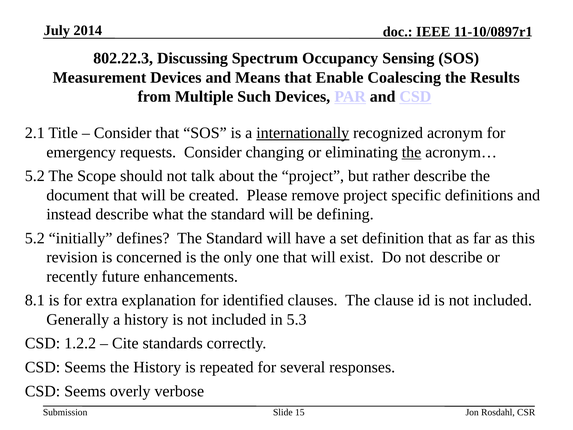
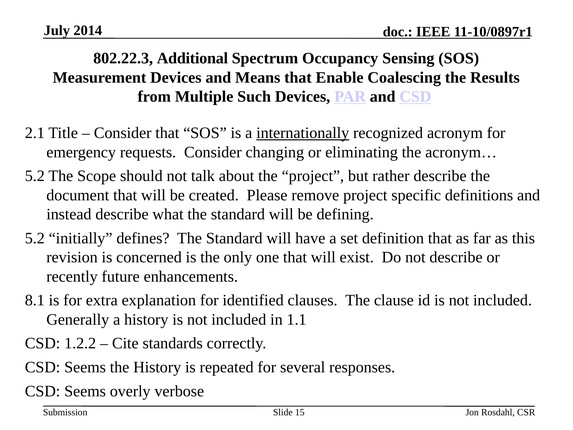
Discussing: Discussing -> Additional
the at (412, 152) underline: present -> none
5.3: 5.3 -> 1.1
